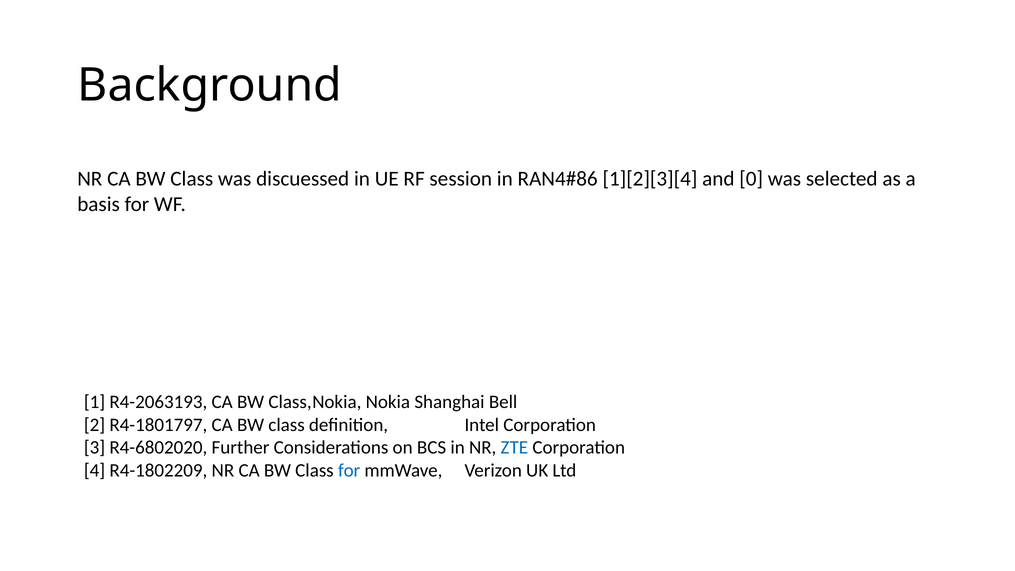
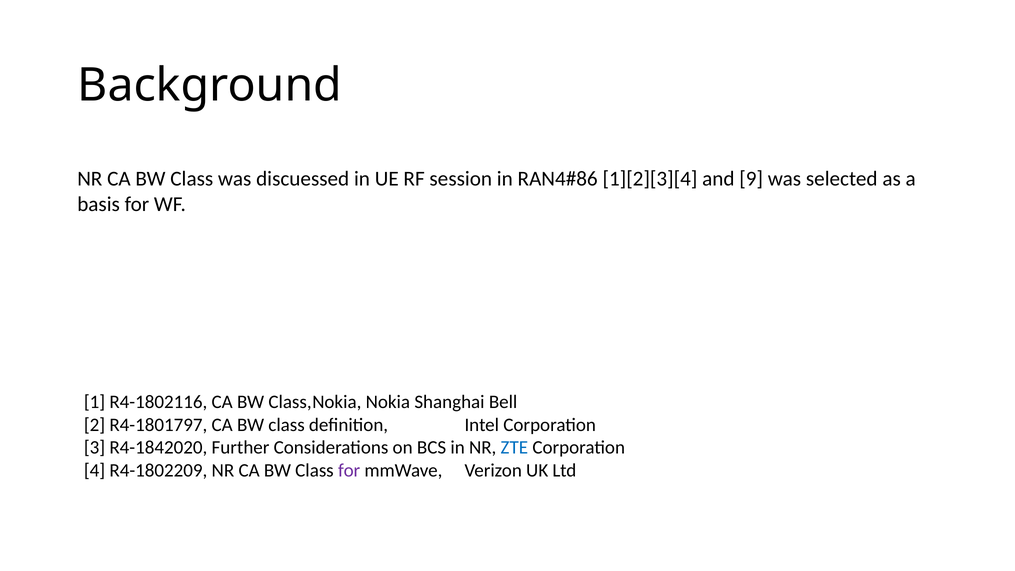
0: 0 -> 9
R4-2063193: R4-2063193 -> R4-1802116
R4-6802020: R4-6802020 -> R4-1842020
for at (349, 470) colour: blue -> purple
